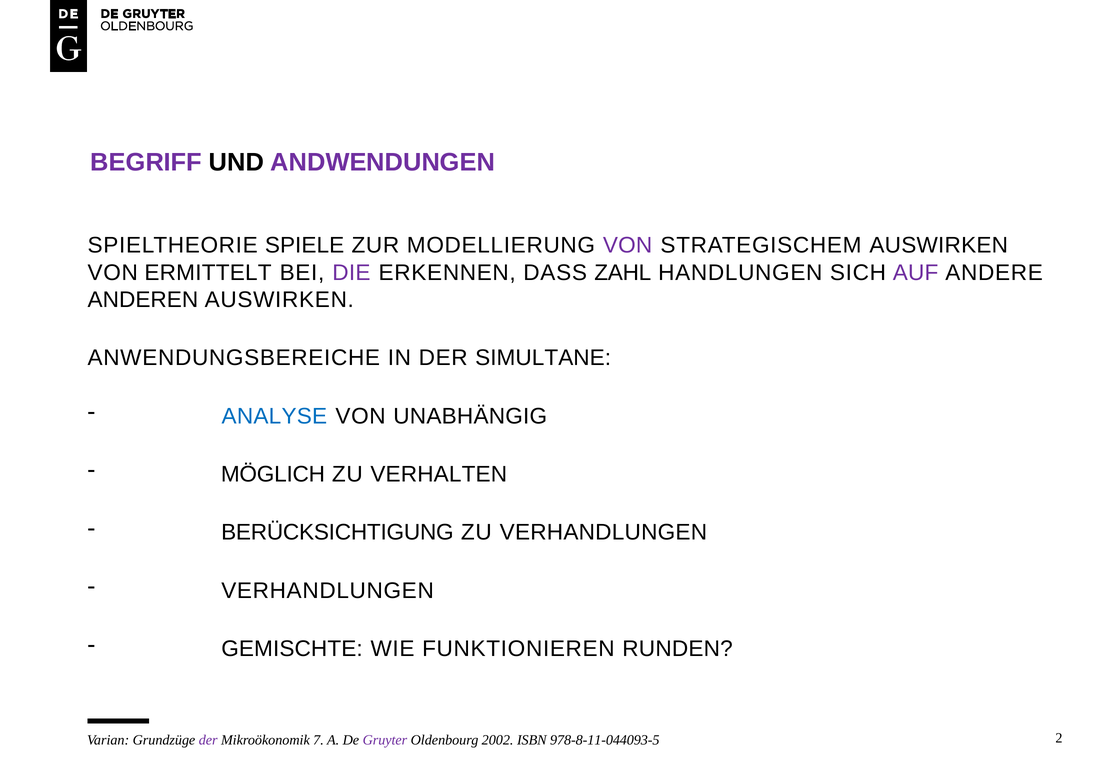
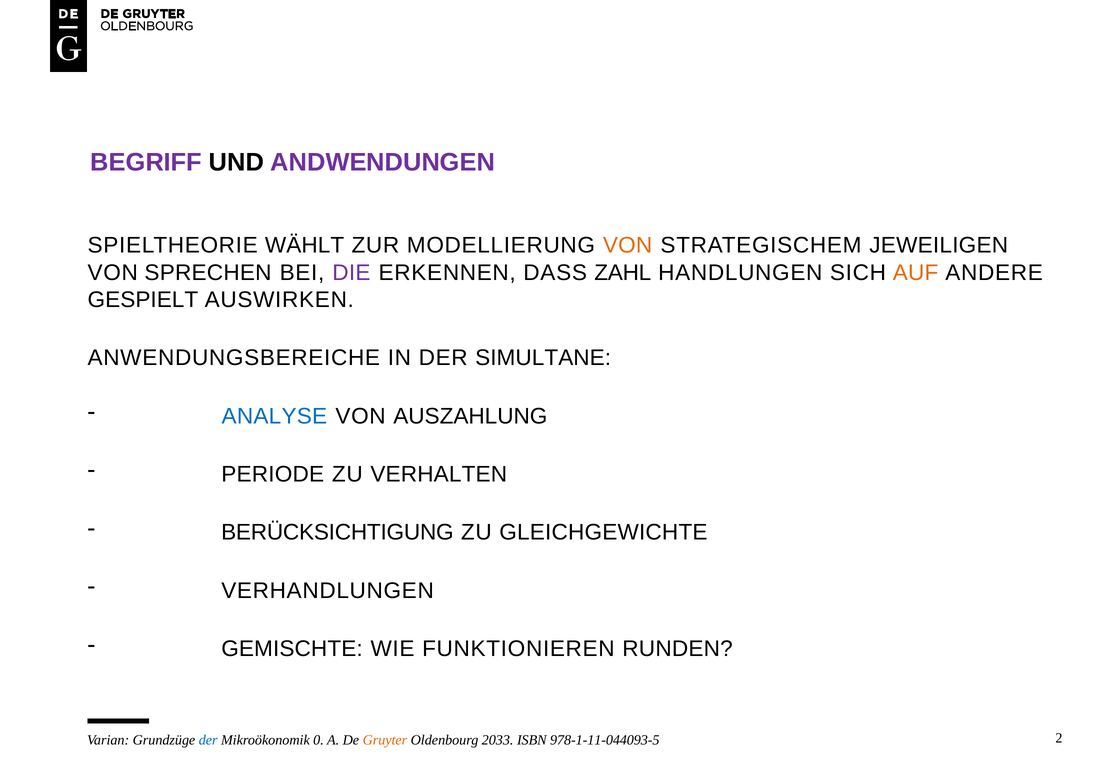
SPIELE: SPIELE -> WÄHLT
VON at (628, 246) colour: purple -> orange
STRATEGISCHEM AUSWIRKEN: AUSWIRKEN -> JEWEILIGEN
ERMITTELT: ERMITTELT -> SPRECHEN
AUF colour: purple -> orange
ANDEREN: ANDEREN -> GESPIELT
UNABHÄNGIG: UNABHÄNGIG -> AUSZAHLUNG
MÖGLICH: MÖGLICH -> PERIODE
ZU VERHANDLUNGEN: VERHANDLUNGEN -> GLEICHGEWICHTE
der at (208, 741) colour: purple -> blue
7: 7 -> 0
Gruyter colour: purple -> orange
2002: 2002 -> 2033
978-8-11-044093-5: 978-8-11-044093-5 -> 978-1-11-044093-5
